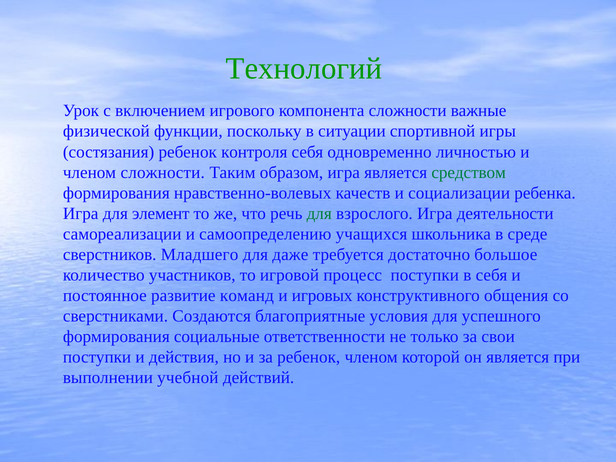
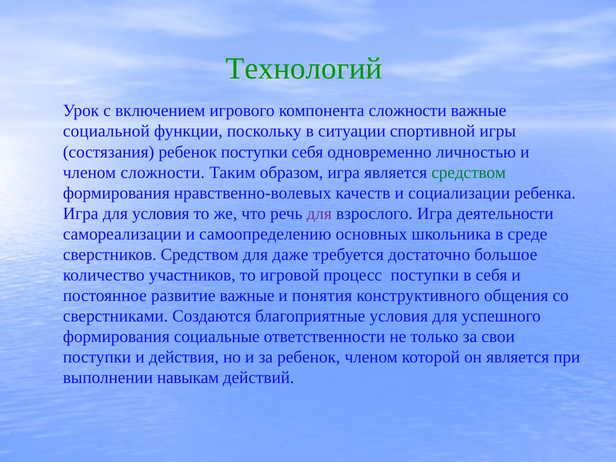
физической: физической -> социальной
ребенок контроля: контроля -> поступки
для элемент: элемент -> условия
для at (319, 214) colour: green -> purple
учащихся: учащихся -> основных
сверстников Младшего: Младшего -> Средством
развитие команд: команд -> важные
игровых: игровых -> понятия
учебной: учебной -> навыкам
